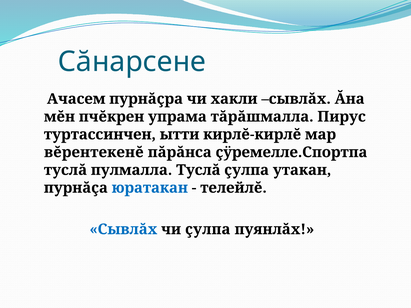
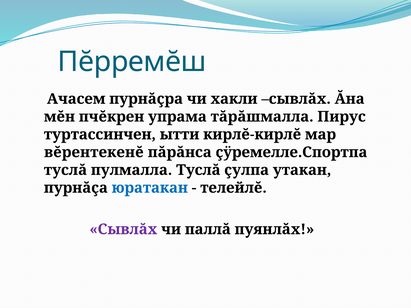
Сăнарсене: Сăнарсене -> Пĕрремĕш
Сывлăх at (123, 229) colour: blue -> purple
чи çулпа: çулпа -> паллă
